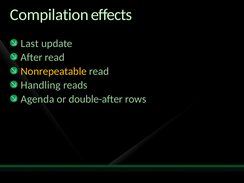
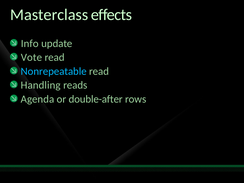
Compilation: Compilation -> Masterclass
Last: Last -> Info
After: After -> Vote
Nonrepeatable colour: yellow -> light blue
